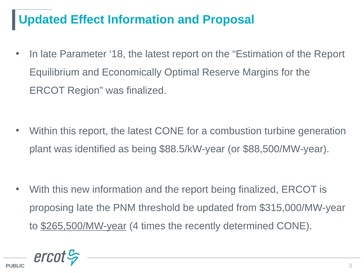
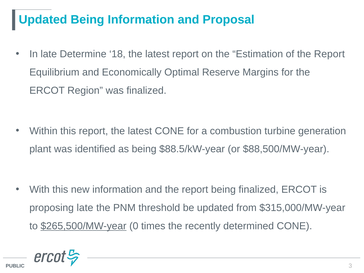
Updated Effect: Effect -> Being
Parameter: Parameter -> Determine
4: 4 -> 0
